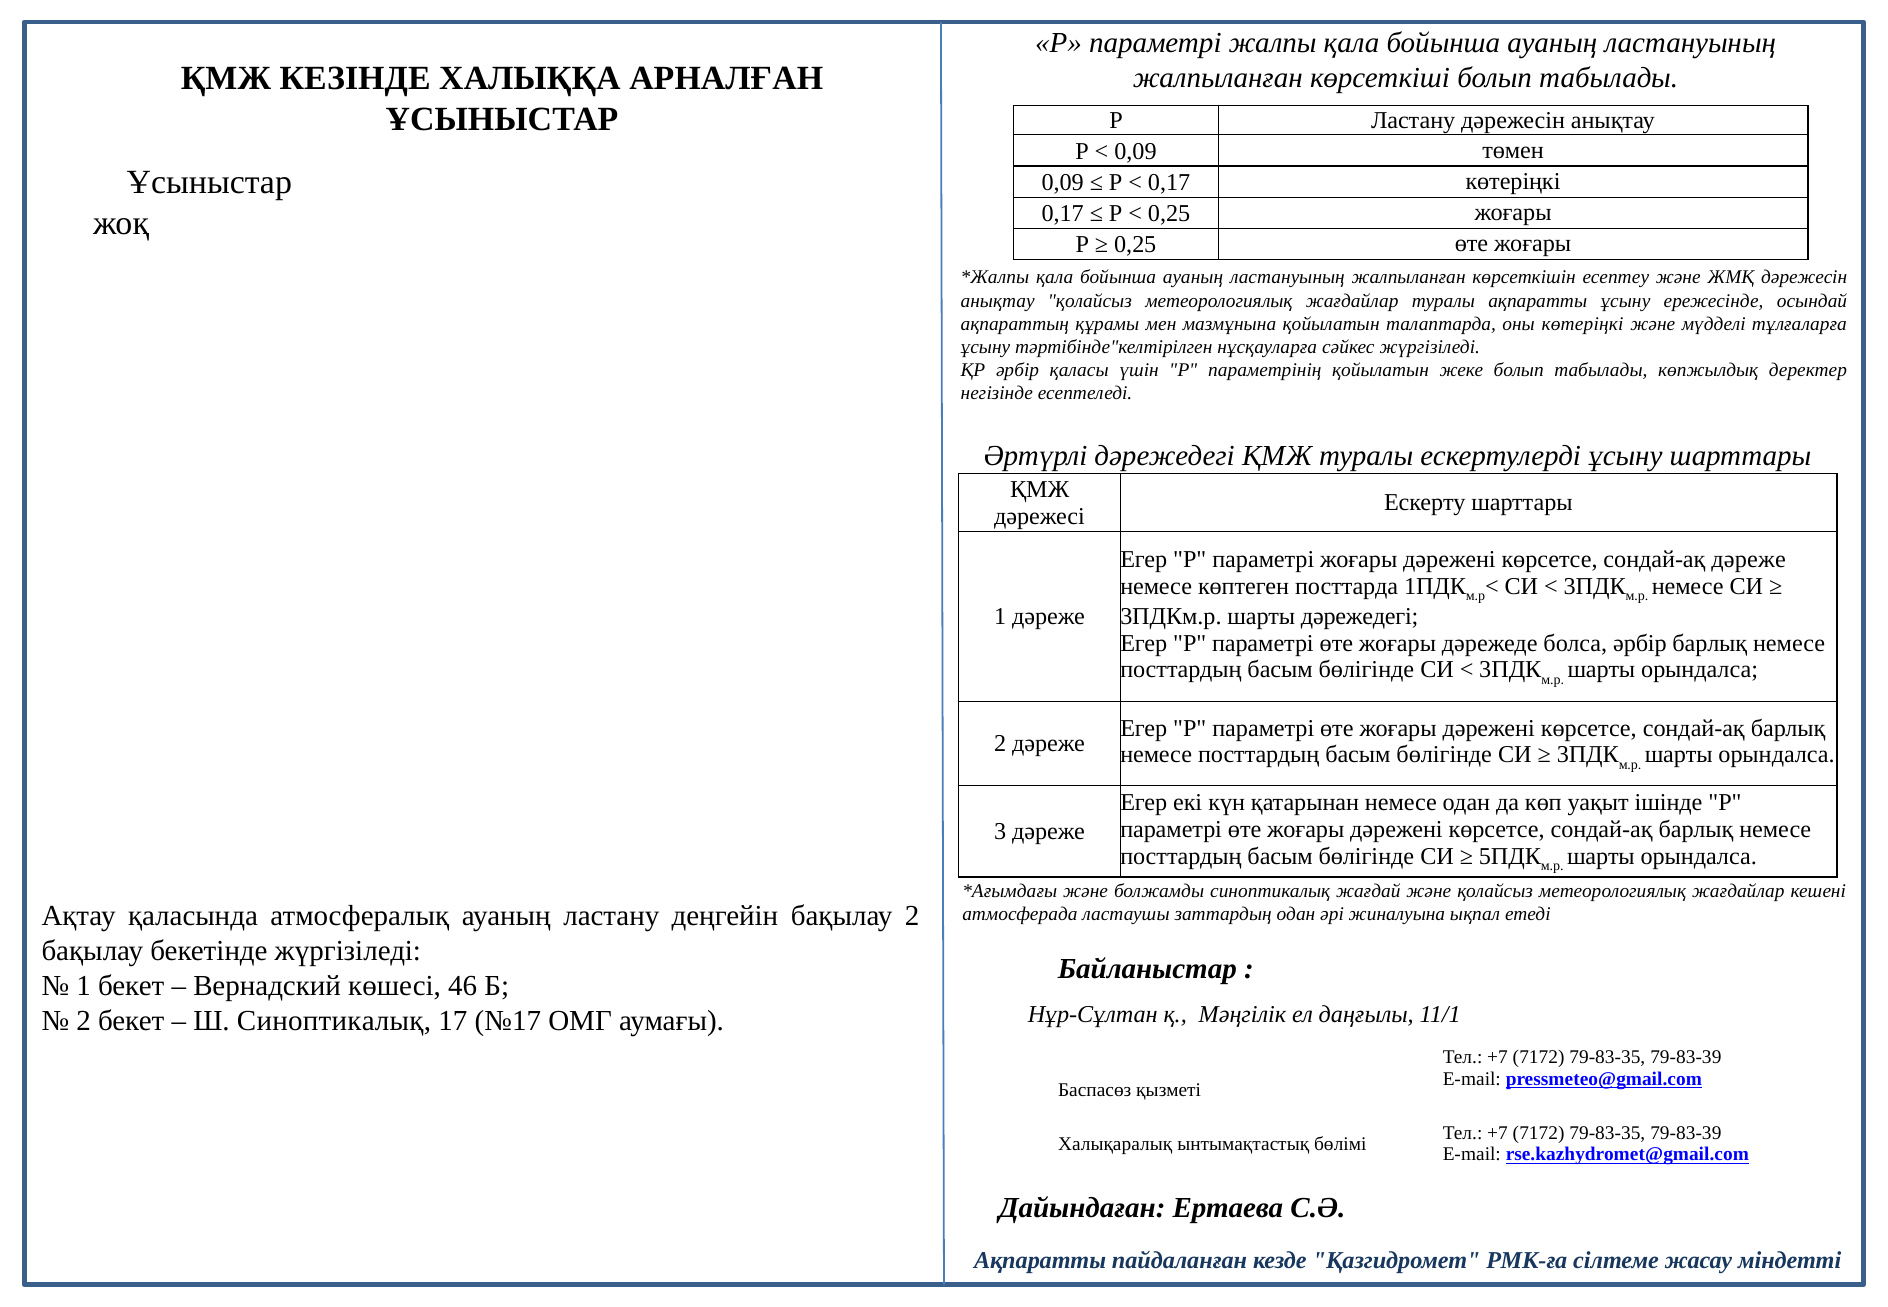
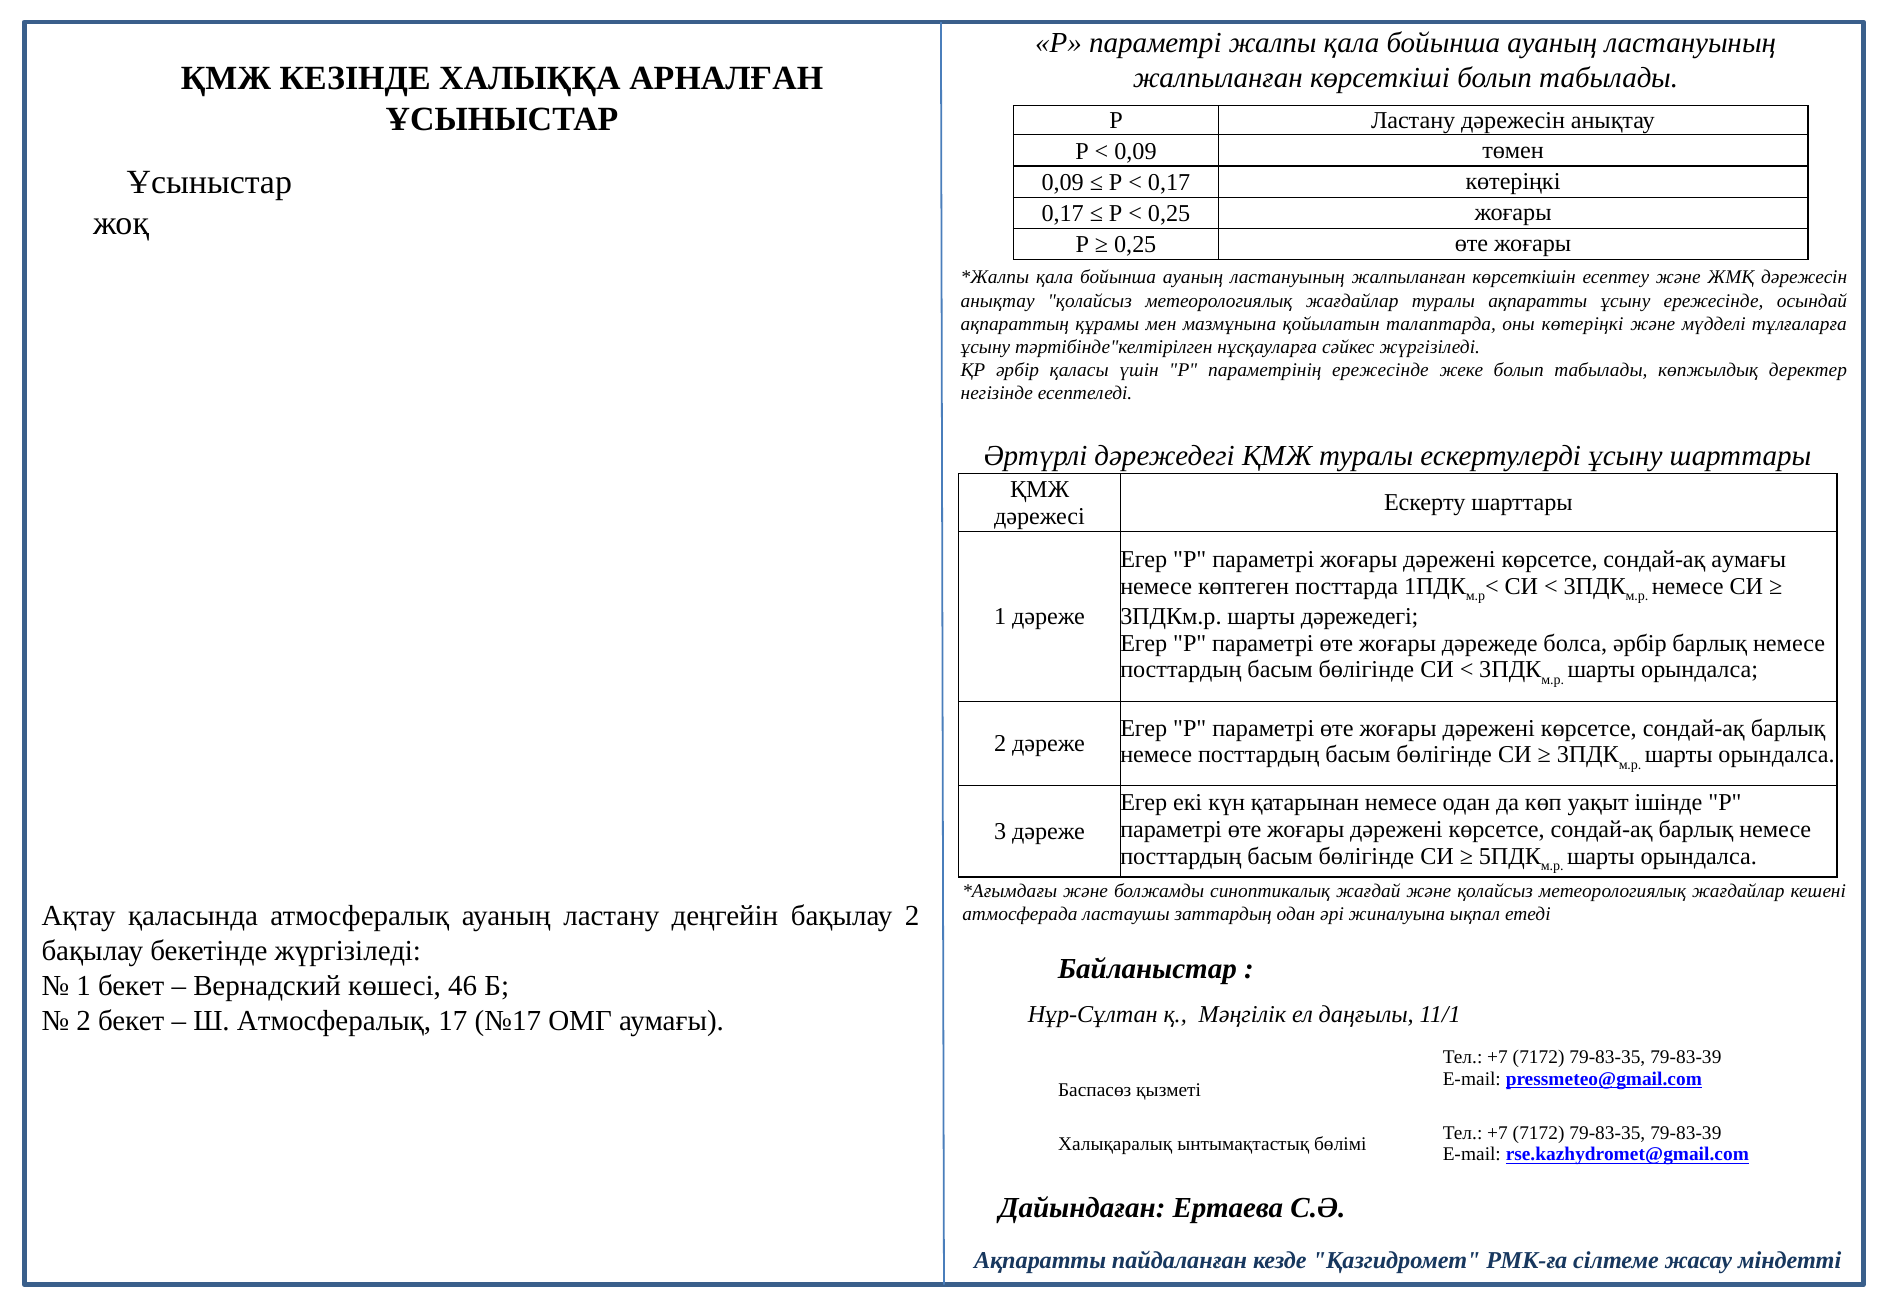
параметрінің қойылатын: қойылатын -> ережесінде
сондай-ақ дәреже: дәреже -> аумағы
Ш Синоптикалық: Синоптикалық -> Атмосфералық
